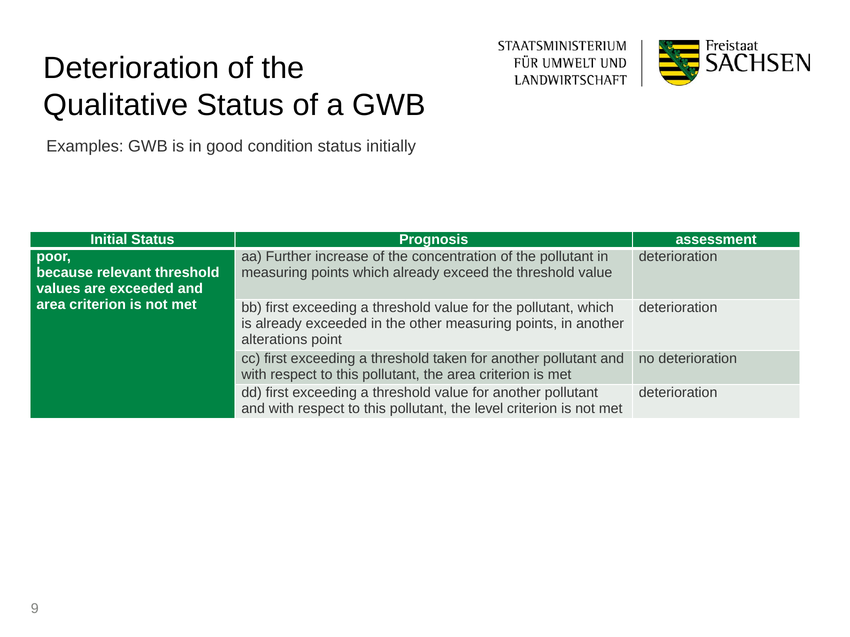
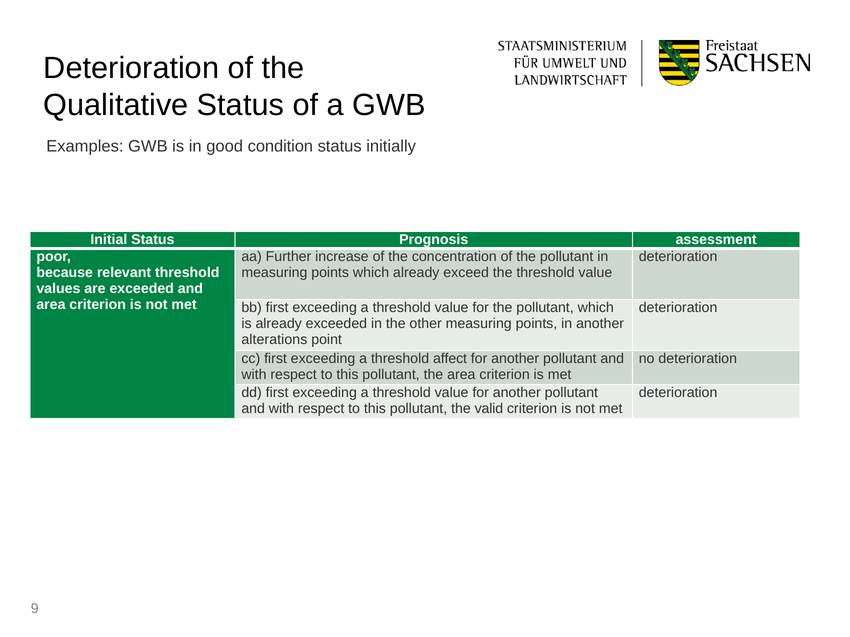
taken: taken -> affect
level: level -> valid
